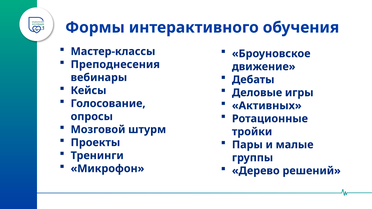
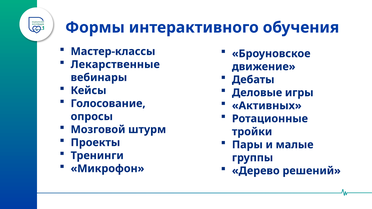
Преподнесения: Преподнесения -> Лекарственные
